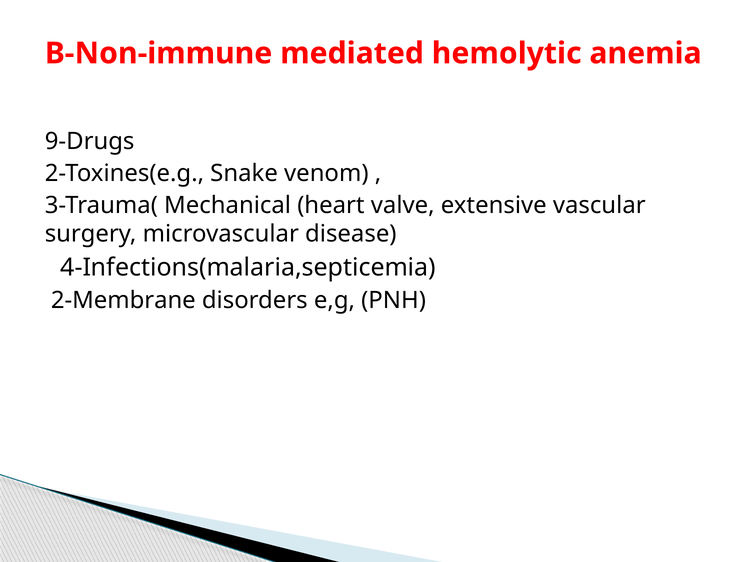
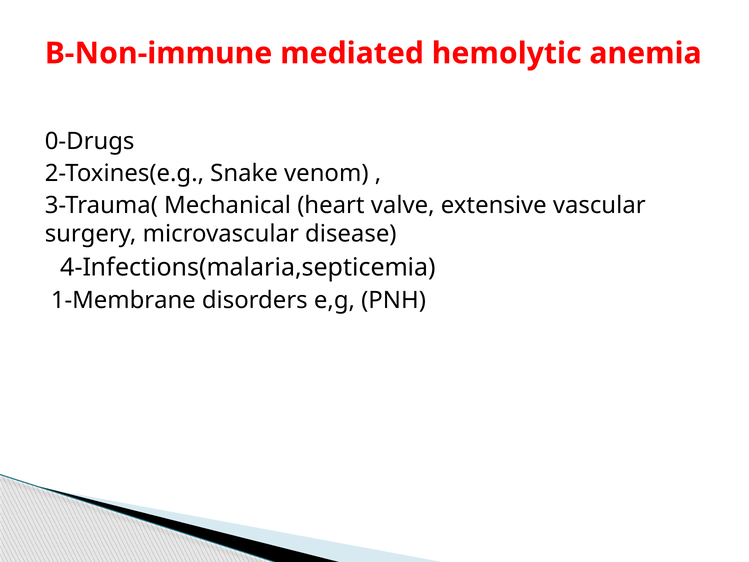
9-Drugs: 9-Drugs -> 0-Drugs
2-Membrane: 2-Membrane -> 1-Membrane
